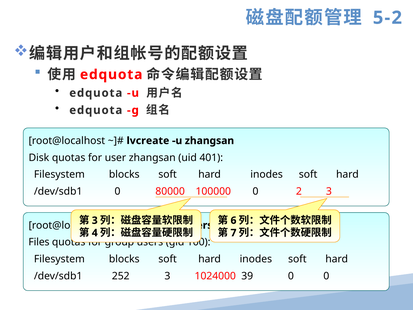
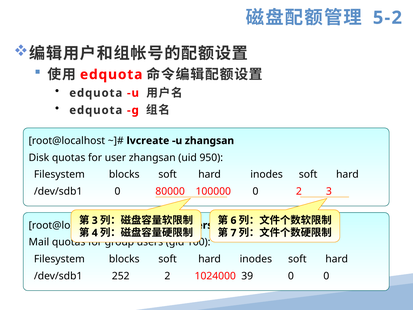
401: 401 -> 950
Files: Files -> Mail
252 3: 3 -> 2
